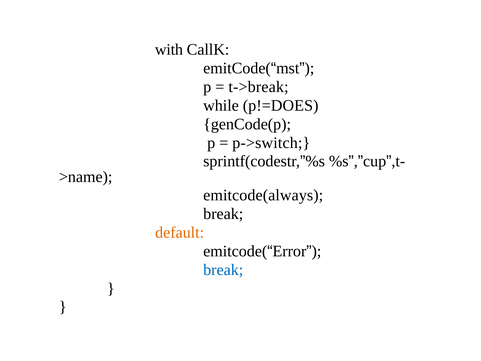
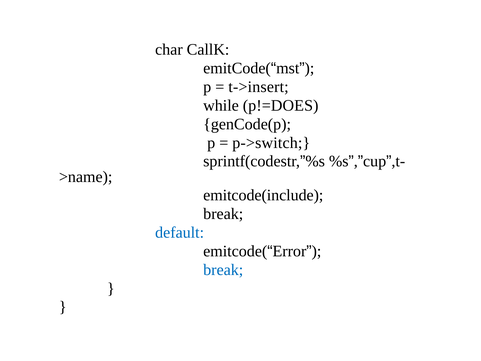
with: with -> char
t->break: t->break -> t->insert
emitcode(always: emitcode(always -> emitcode(include
default colour: orange -> blue
